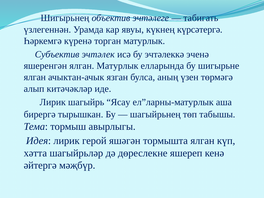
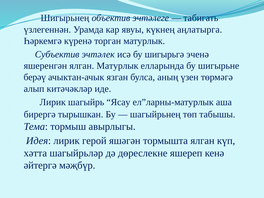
күрсәтергә: күрсәтергә -> аңлатырга
эчтәлеккә: эчтәлеккә -> шигырьгә
ялган at (35, 77): ялган -> берәү
